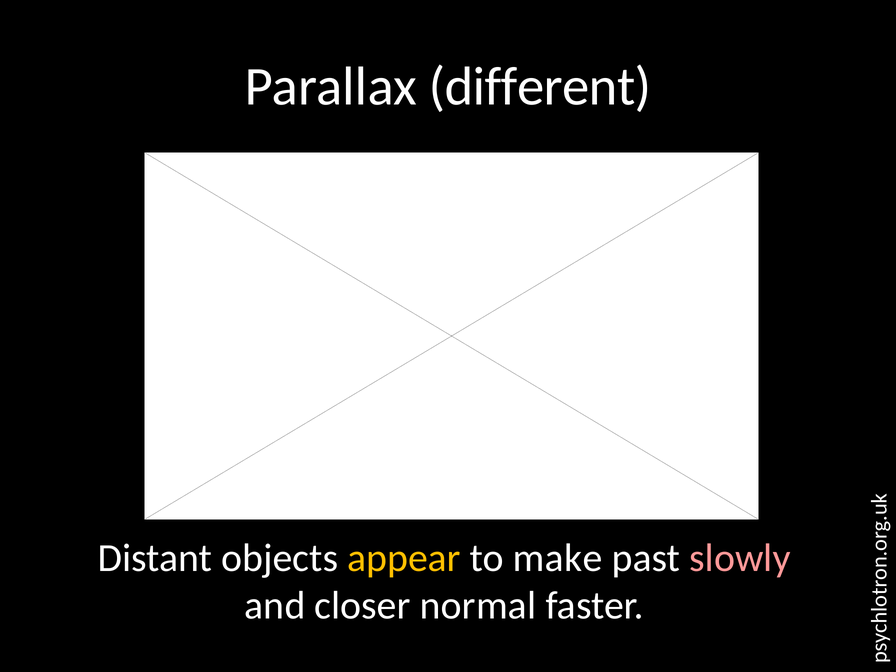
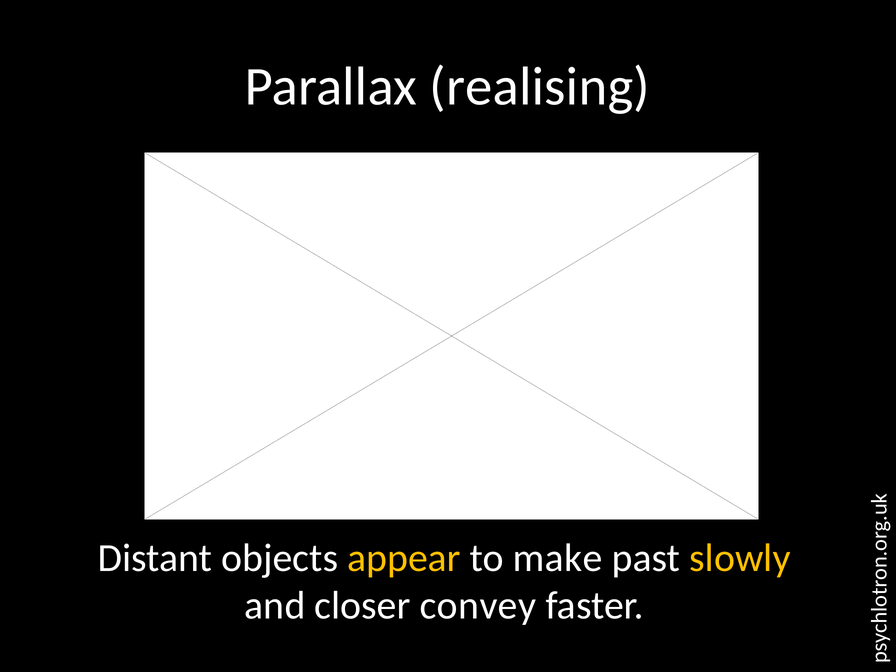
different: different -> realising
slowly colour: pink -> yellow
normal: normal -> convey
